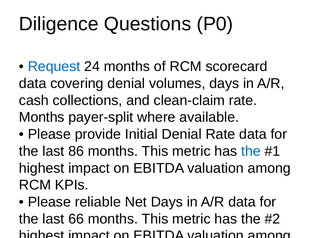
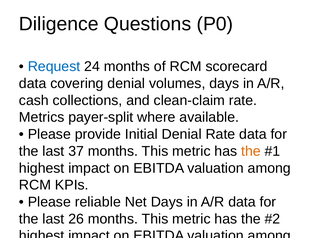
Months at (42, 117): Months -> Metrics
86: 86 -> 37
the at (251, 151) colour: blue -> orange
66: 66 -> 26
